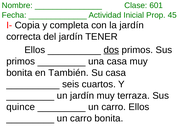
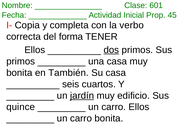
la jardín: jardín -> verbo
del jardín: jardín -> forma
jardín at (82, 96) underline: none -> present
terraza: terraza -> edificio
